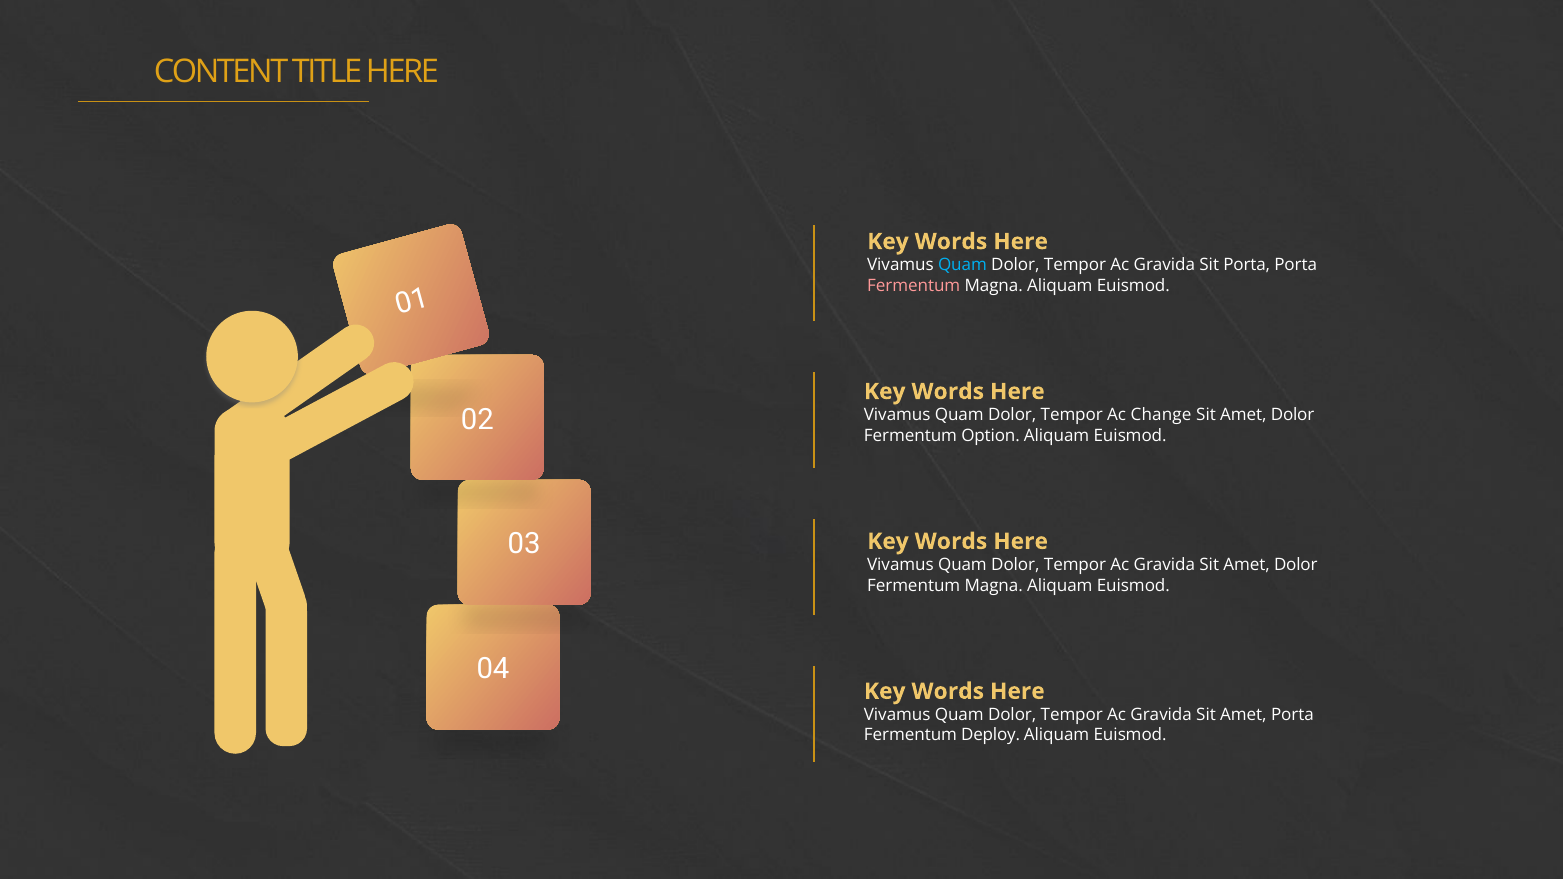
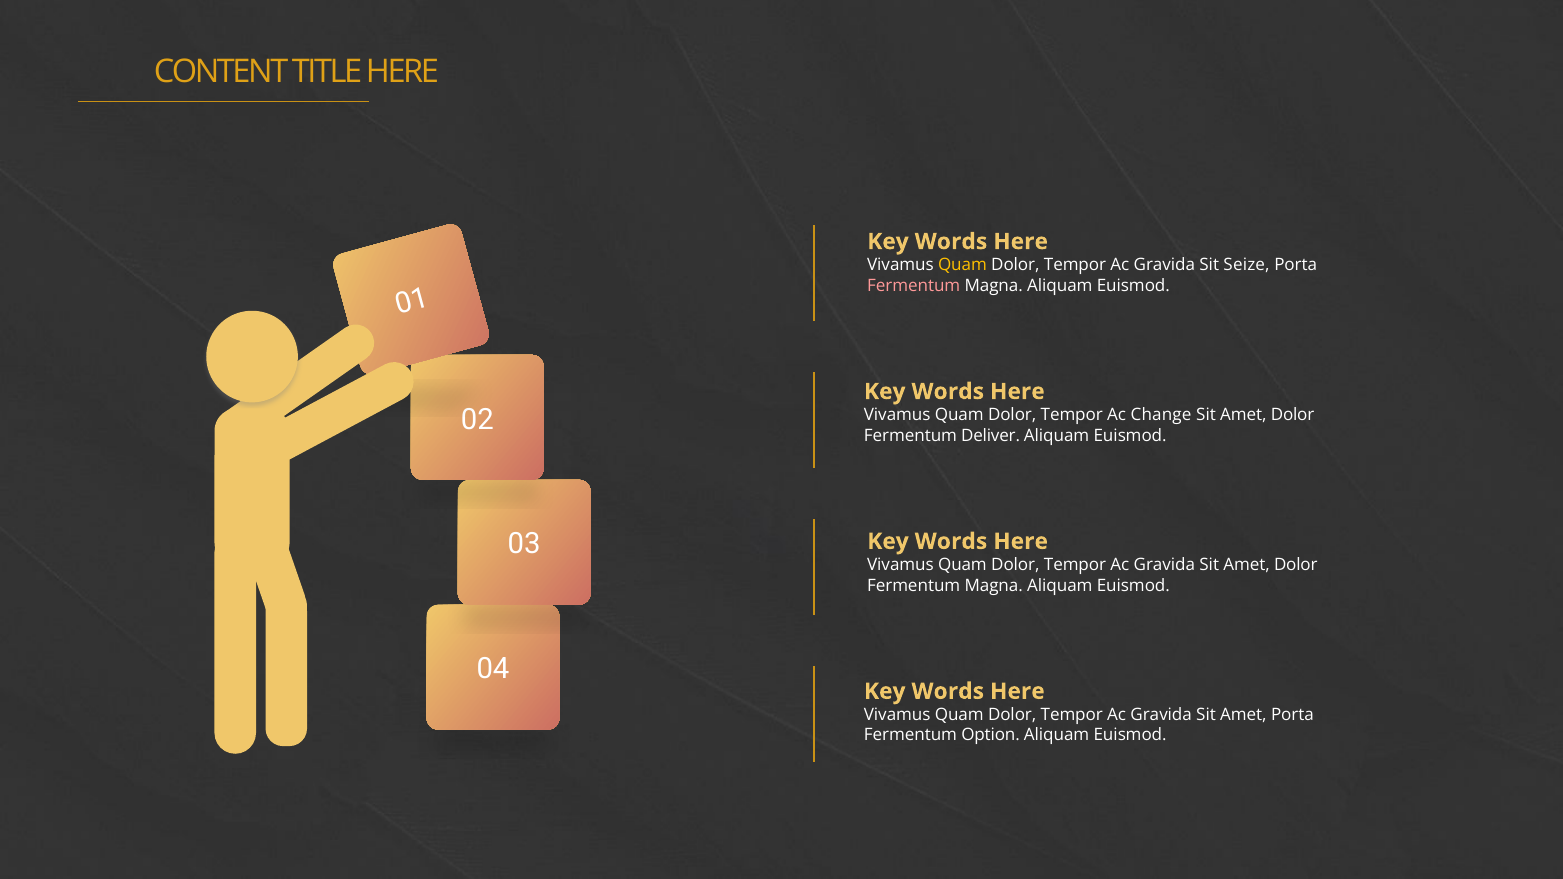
Quam at (962, 265) colour: light blue -> yellow
Sit Porta: Porta -> Seize
Option: Option -> Deliver
Deploy: Deploy -> Option
